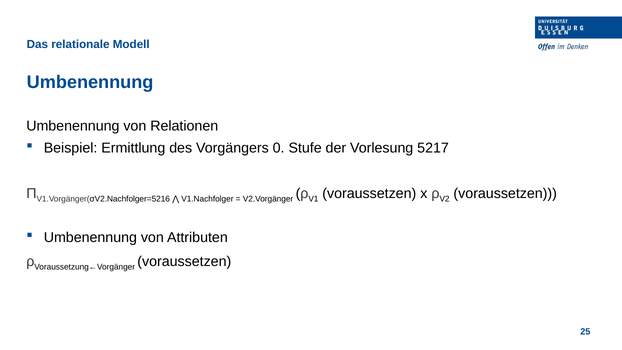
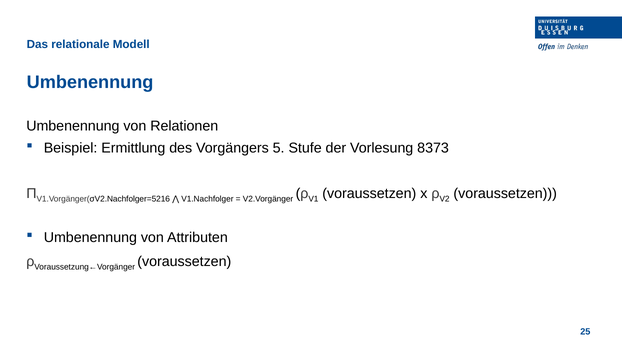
0: 0 -> 5
5217: 5217 -> 8373
